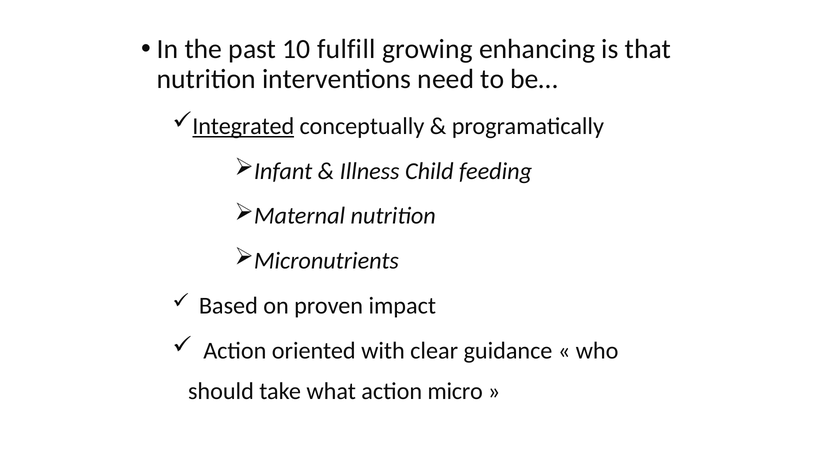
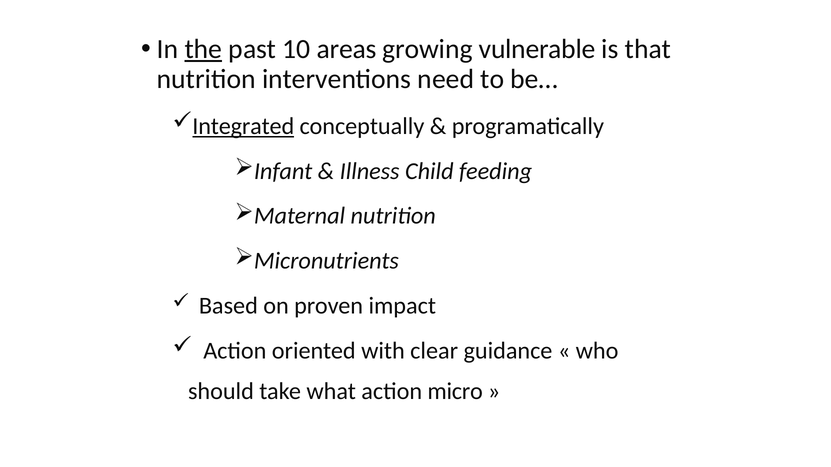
the underline: none -> present
fulfill: fulfill -> areas
enhancing: enhancing -> vulnerable
